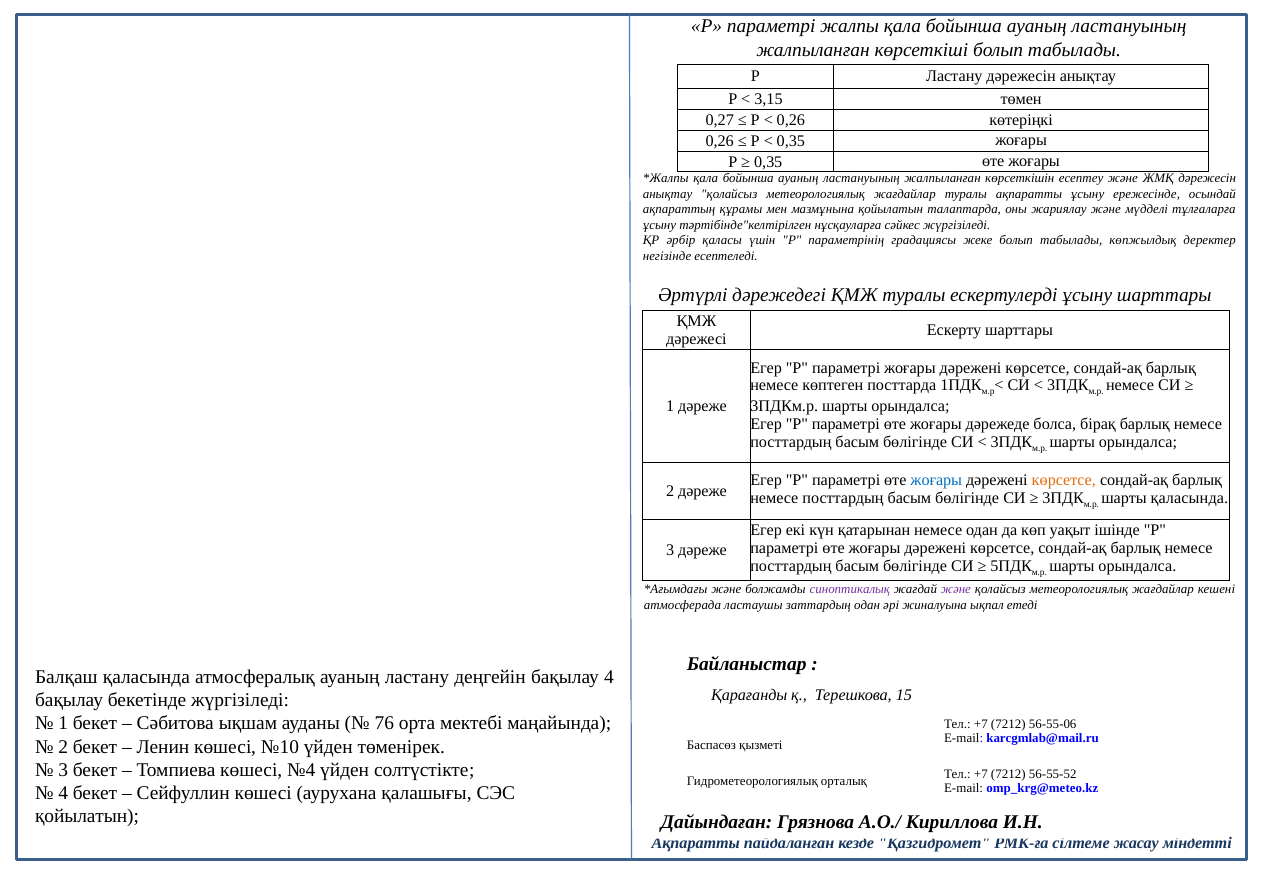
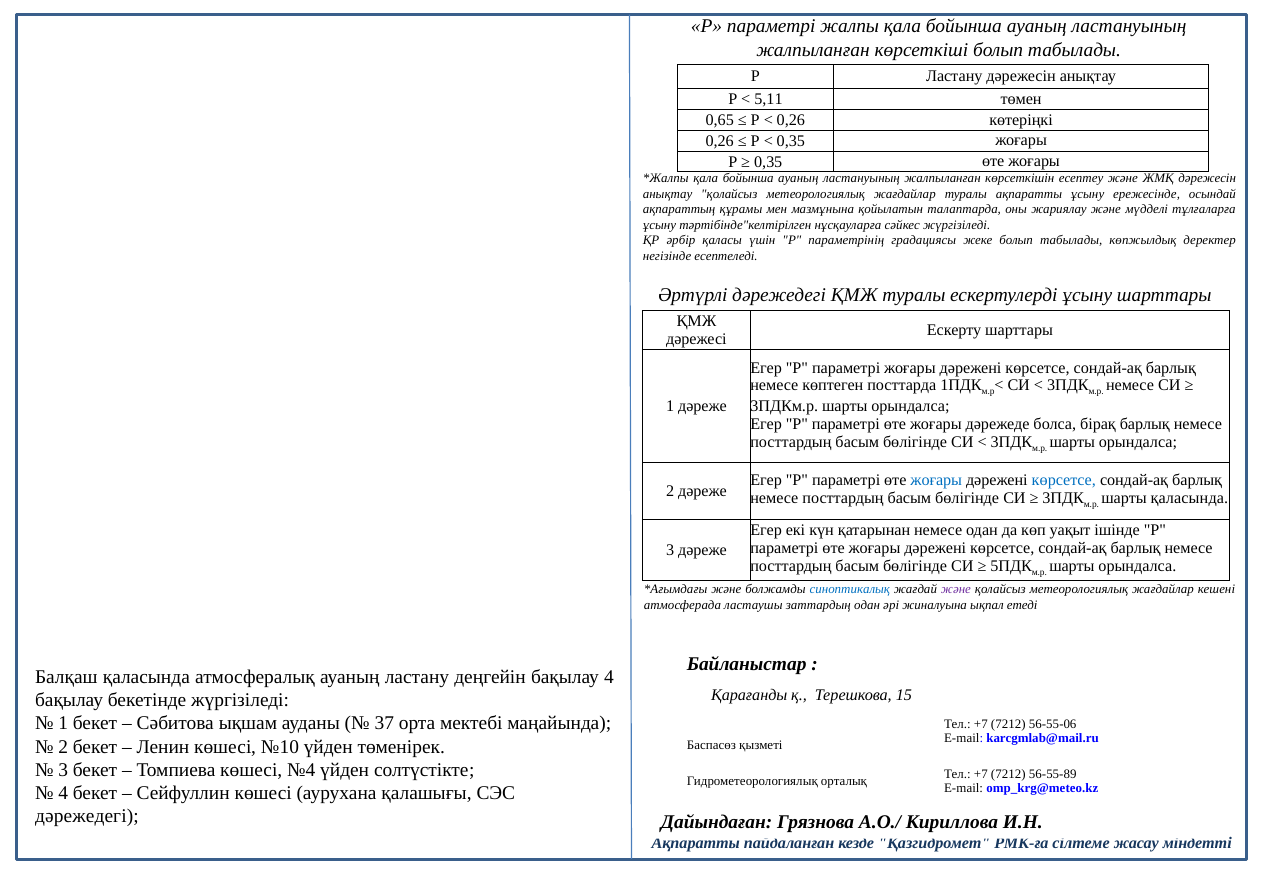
3,15: 3,15 -> 5,11
0,27: 0,27 -> 0,65
көрсетсе at (1064, 481) colour: orange -> blue
синоптикалық colour: purple -> blue
76: 76 -> 37
56-55-52: 56-55-52 -> 56-55-89
қойылатын at (87, 817): қойылатын -> дәрежедегі
